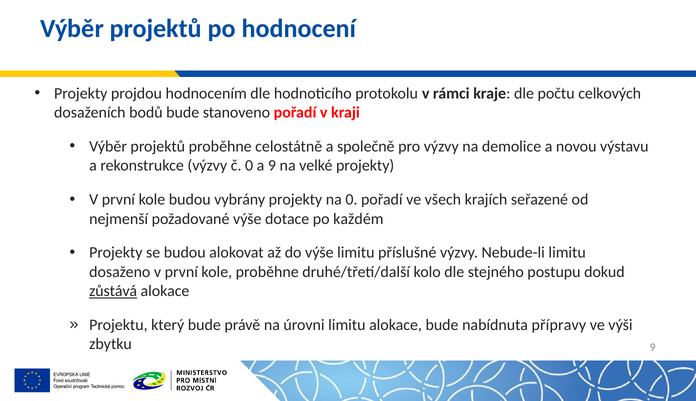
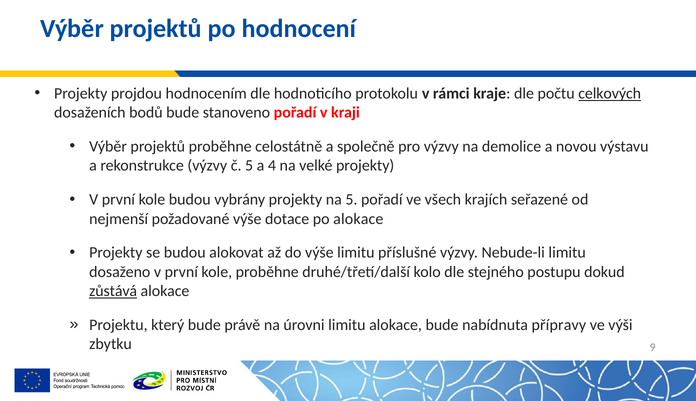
celkových underline: none -> present
č 0: 0 -> 5
a 9: 9 -> 4
na 0: 0 -> 5
po každém: každém -> alokace
